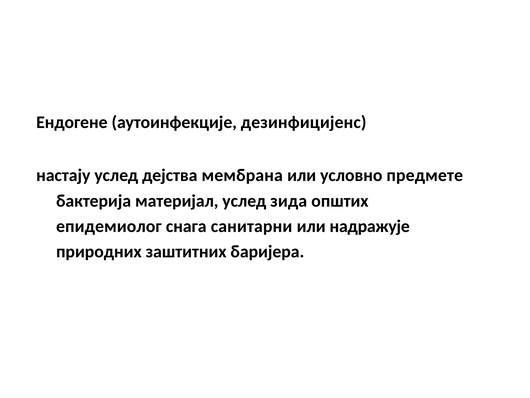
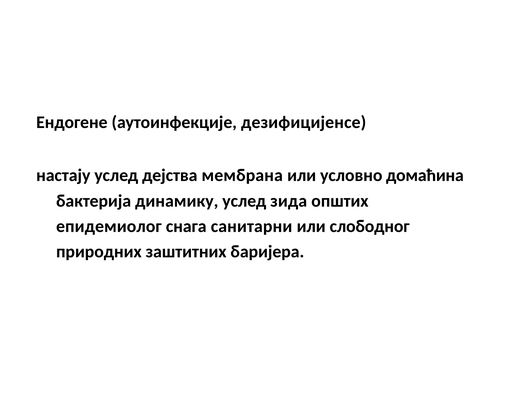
дезинфицијенс: дезинфицијенс -> дезифицијенсе
предмете: предмете -> домаћина
материјал: материјал -> динамику
надражује: надражује -> слободног
